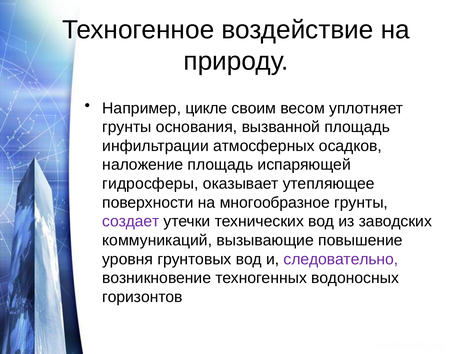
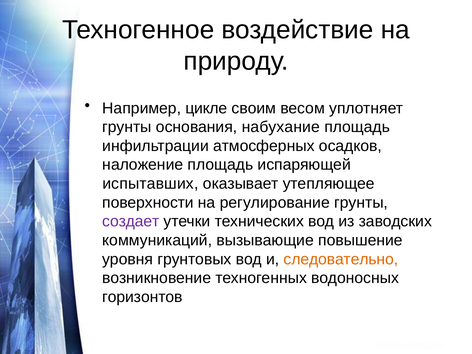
вызванной: вызванной -> набухание
гидросферы: гидросферы -> испытавших
многообразное: многообразное -> регулирование
следовательно colour: purple -> orange
